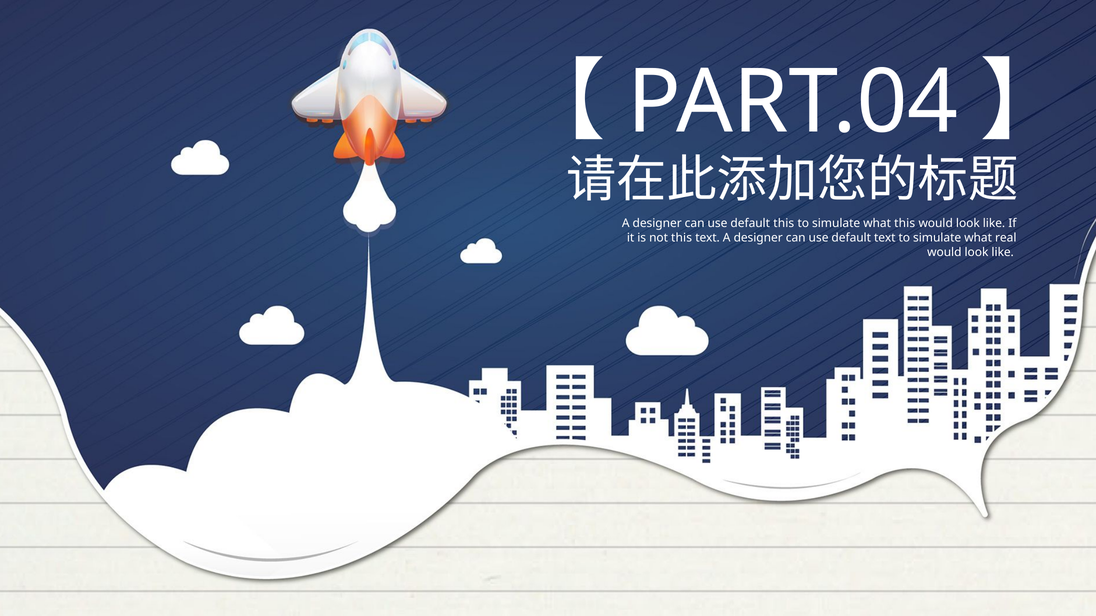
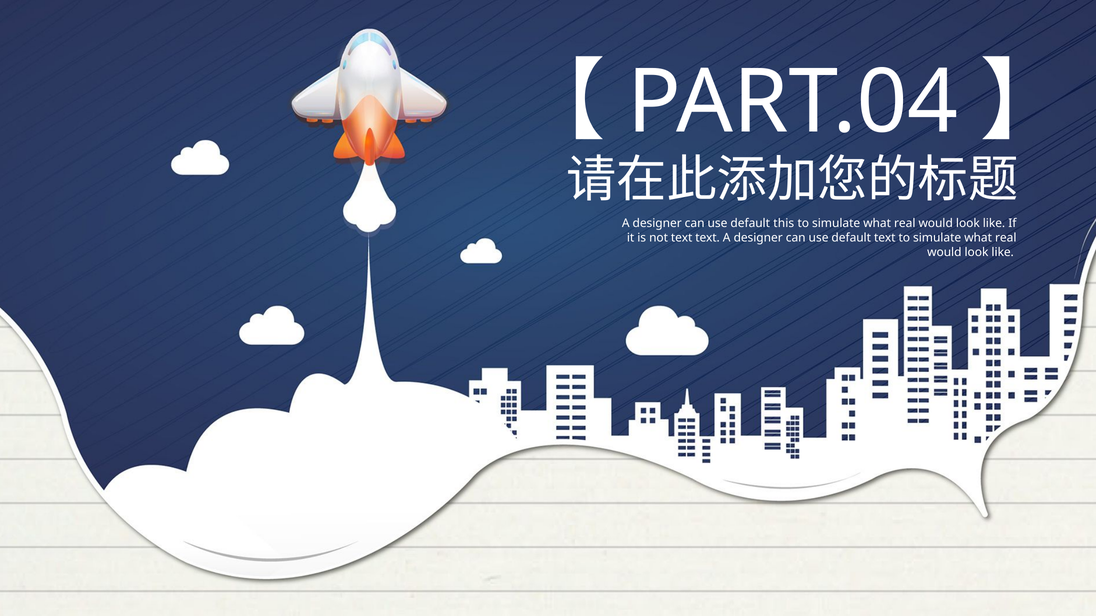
this at (905, 224): this -> real
not this: this -> text
